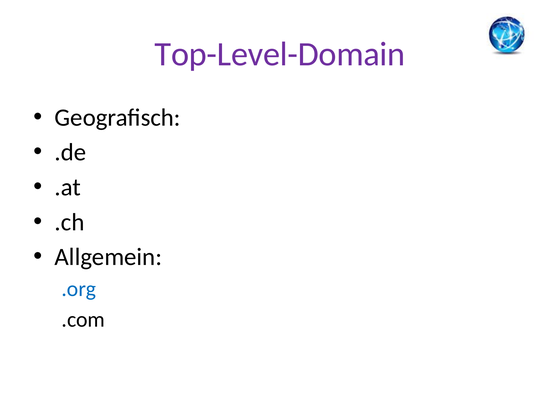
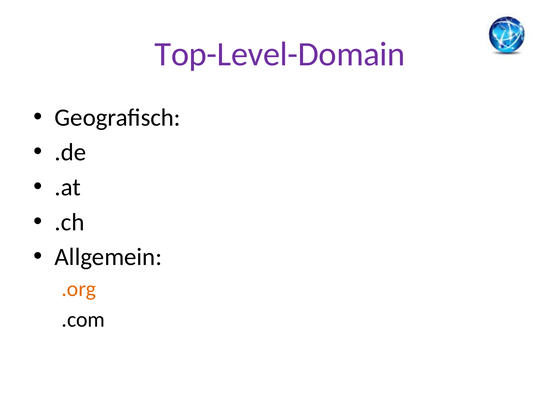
.org colour: blue -> orange
